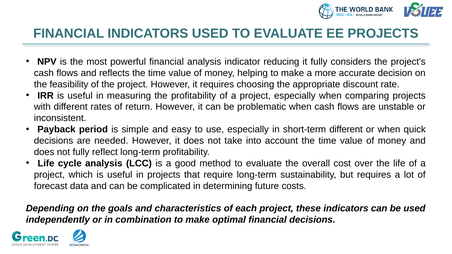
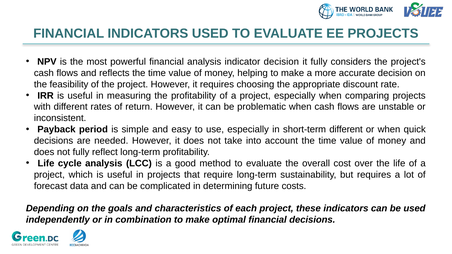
indicator reducing: reducing -> decision
